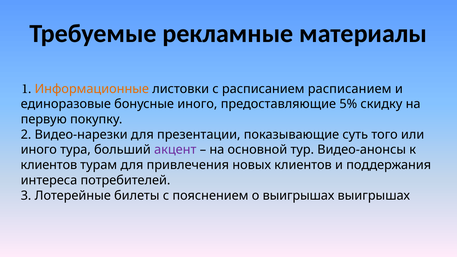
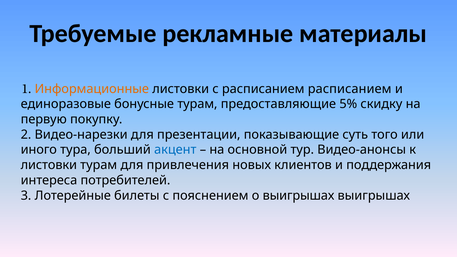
бонусные иного: иного -> турам
акцент colour: purple -> blue
клиентов at (49, 165): клиентов -> листовки
